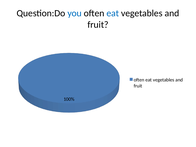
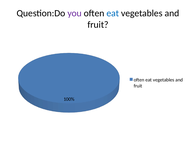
you colour: blue -> purple
